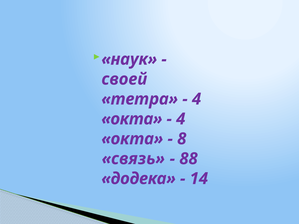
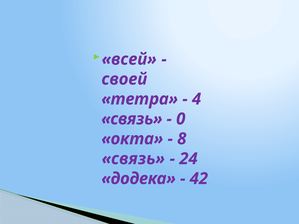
наук: наук -> всей
окта at (132, 119): окта -> связь
4 at (181, 119): 4 -> 0
88: 88 -> 24
14: 14 -> 42
